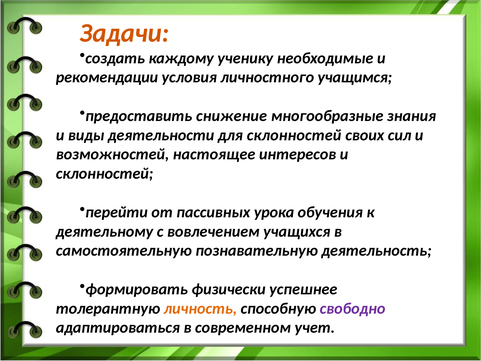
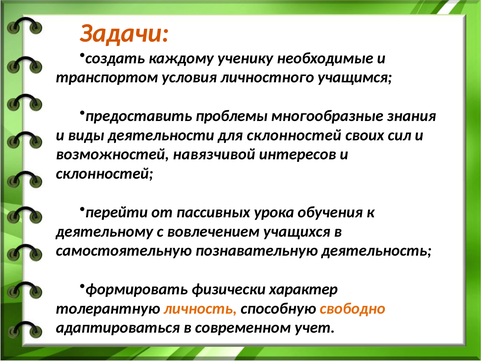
рекомендации: рекомендации -> транспортом
снижение: снижение -> проблемы
настоящее: настоящее -> навязчивой
успешнее: успешнее -> характер
свободно colour: purple -> orange
